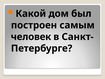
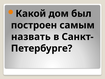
человек: человек -> назвать
